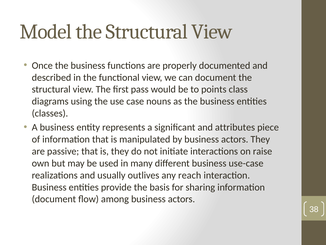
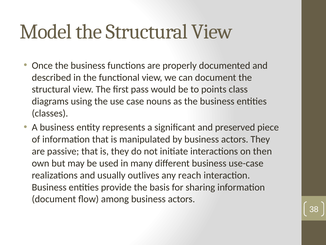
attributes: attributes -> preserved
raise: raise -> then
